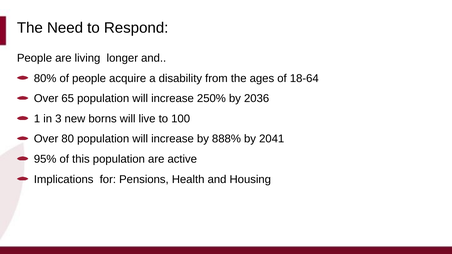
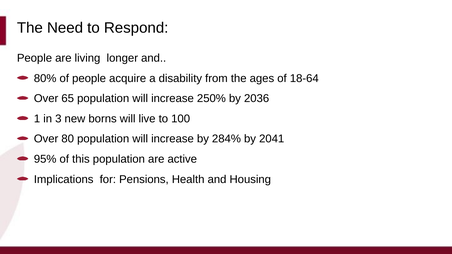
888%: 888% -> 284%
